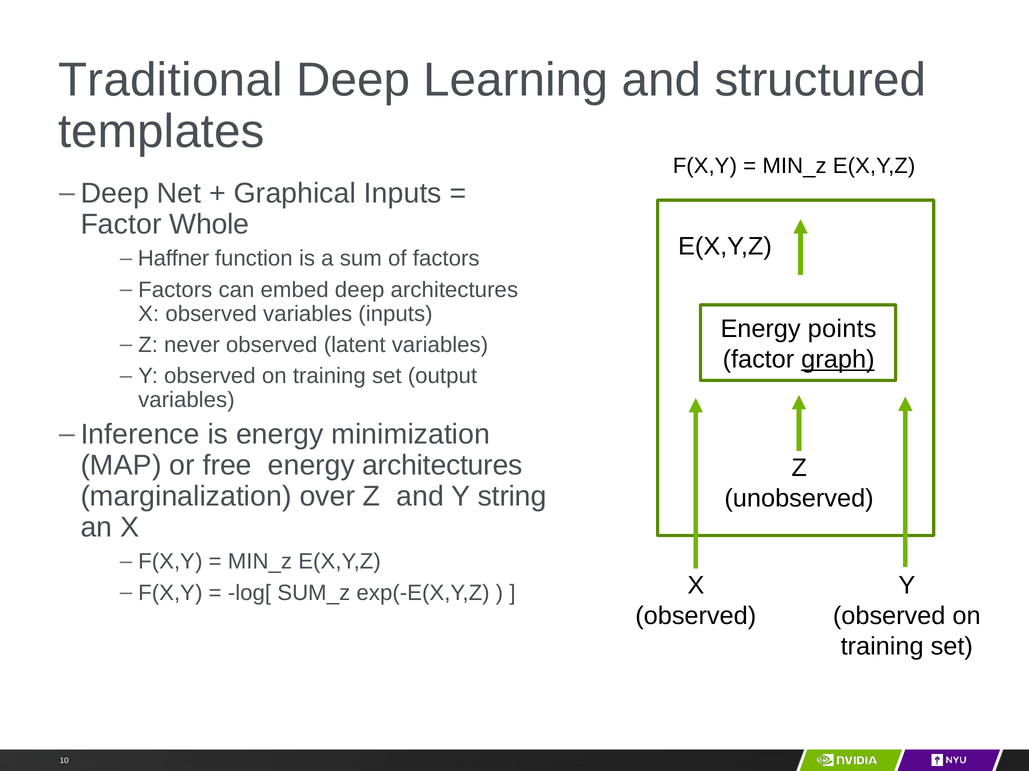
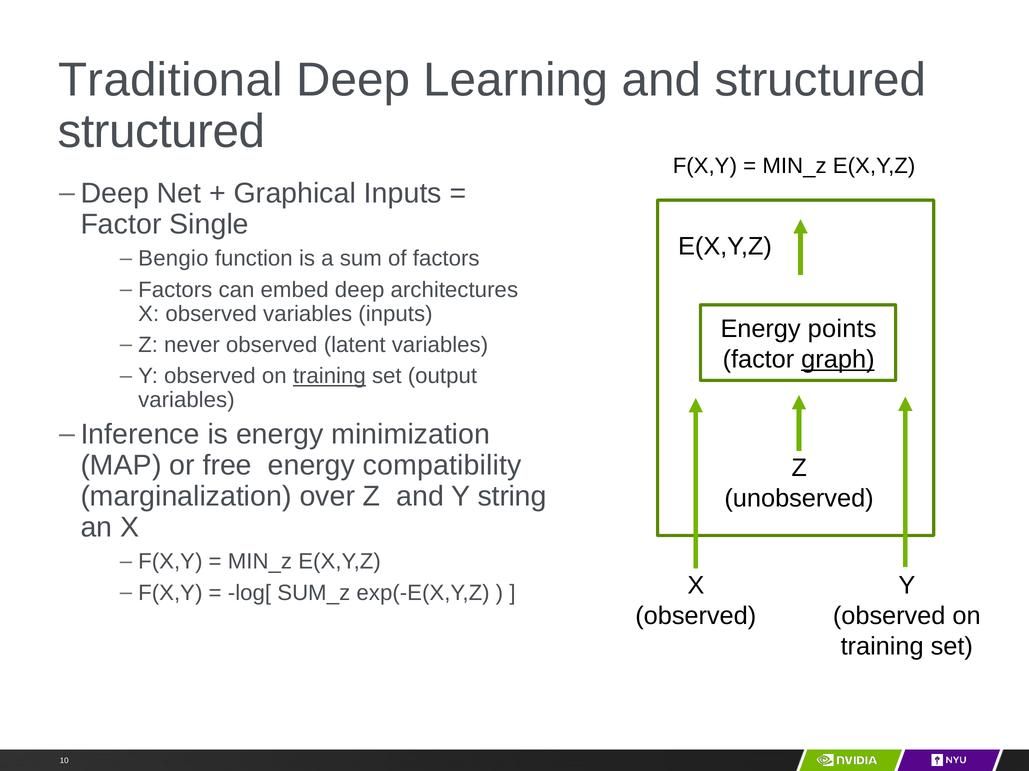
templates at (161, 132): templates -> structured
Whole: Whole -> Single
Haffner: Haffner -> Bengio
training at (329, 376) underline: none -> present
energy architectures: architectures -> compatibility
